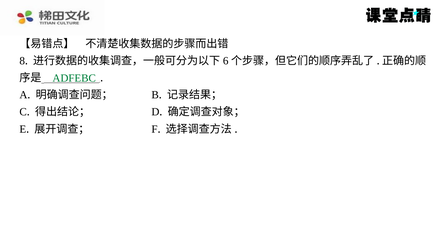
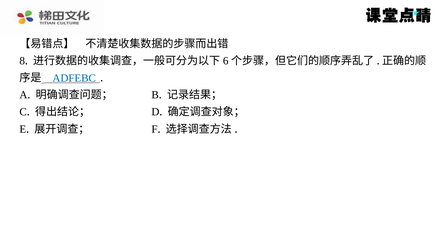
ADFEBC colour: green -> blue
